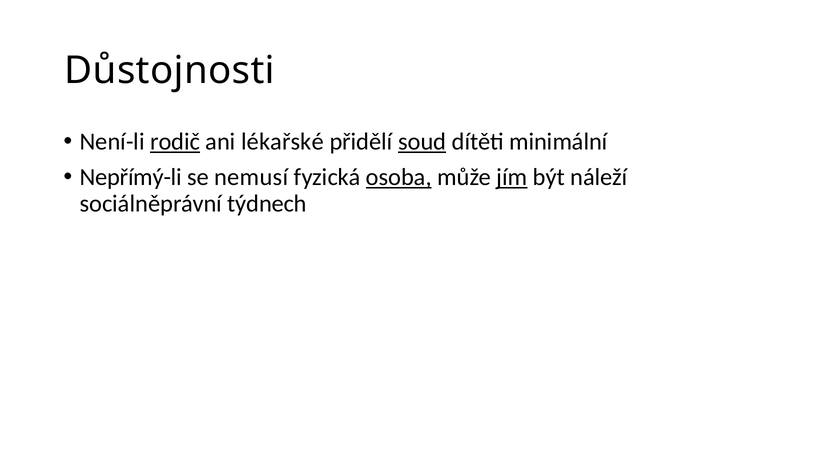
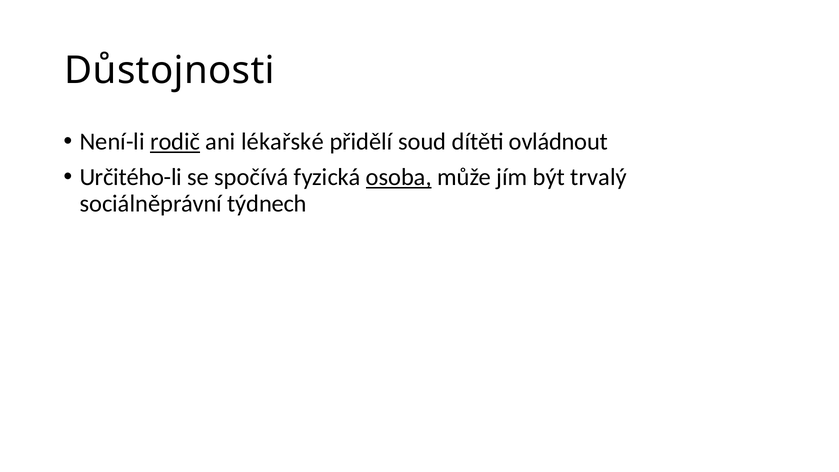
soud underline: present -> none
minimální: minimální -> ovládnout
Nepřímý-li: Nepřímý-li -> Určitého-li
nemusí: nemusí -> spočívá
jím underline: present -> none
náleží: náleží -> trvalý
